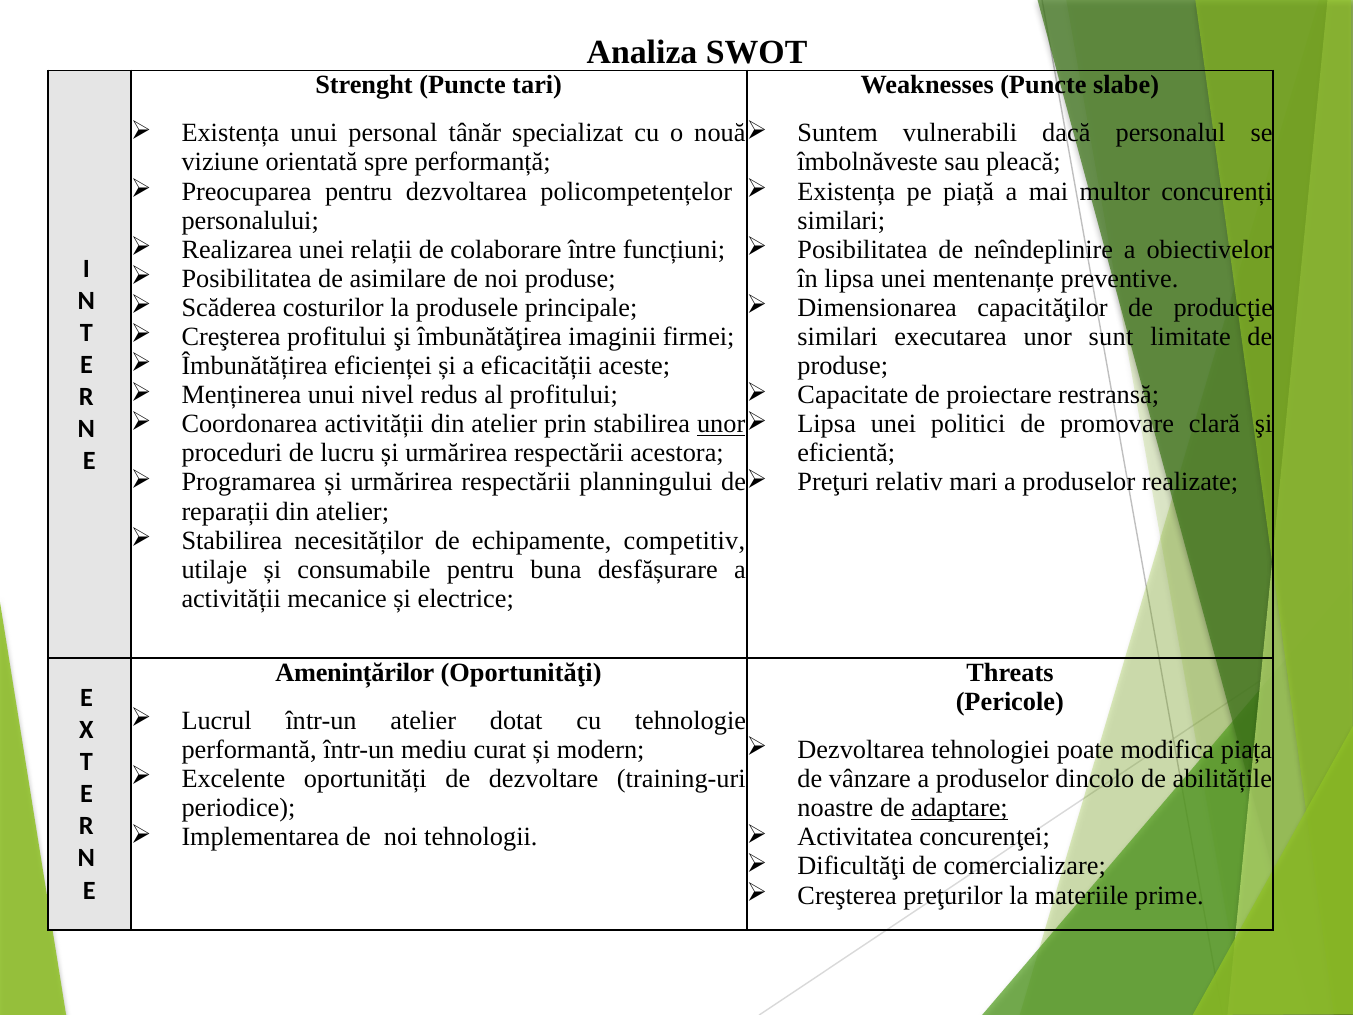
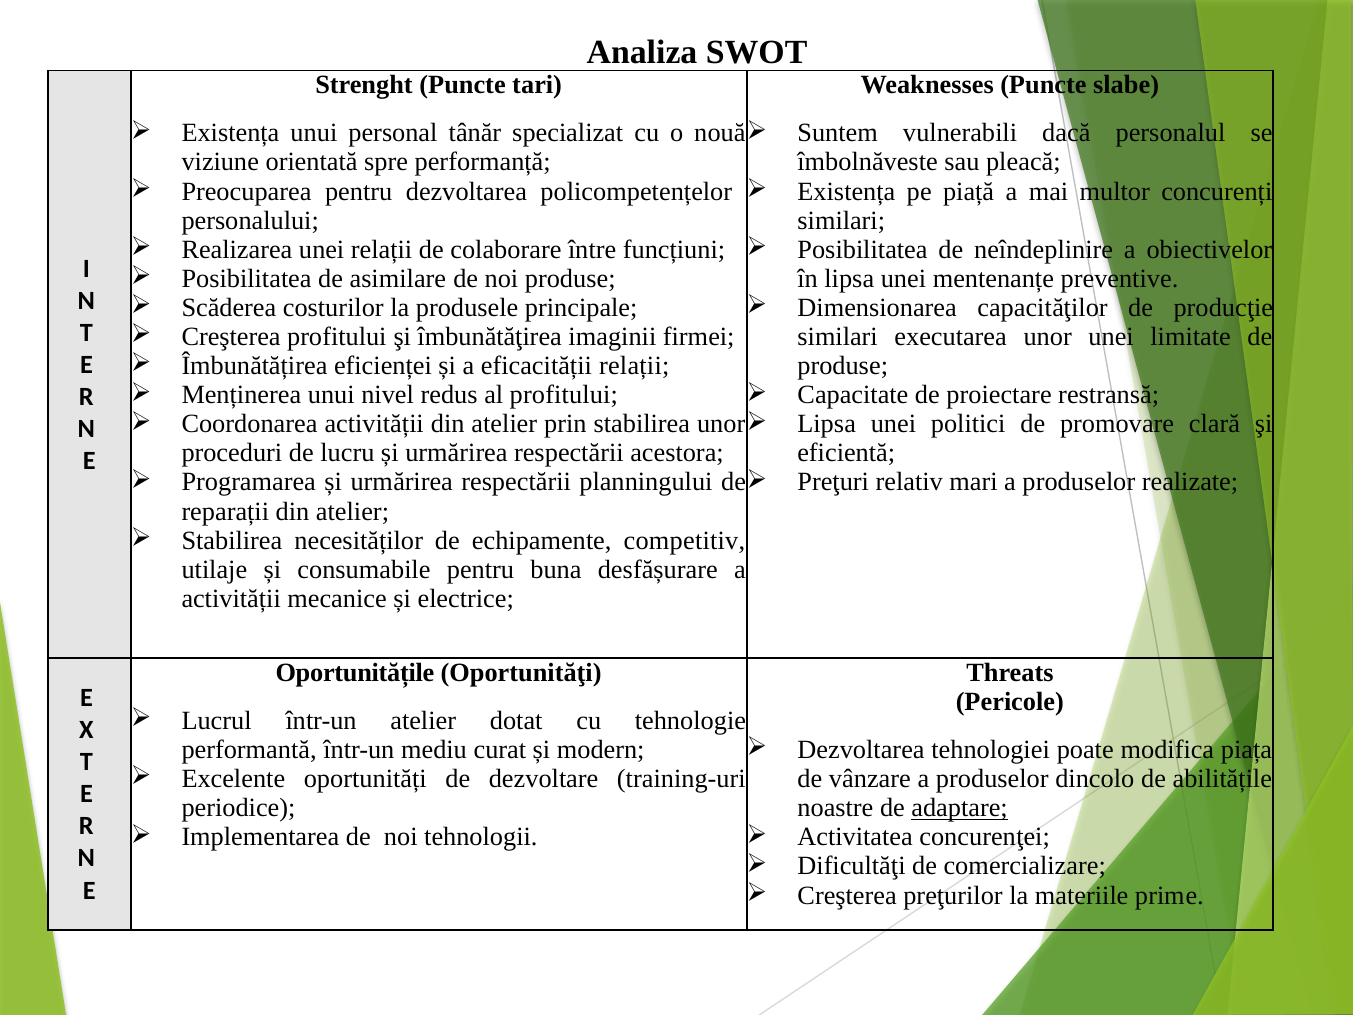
unor sunt: sunt -> unei
eficacității aceste: aceste -> relații
unor at (721, 424) underline: present -> none
Amenințărilor: Amenințărilor -> Oportunitățile
